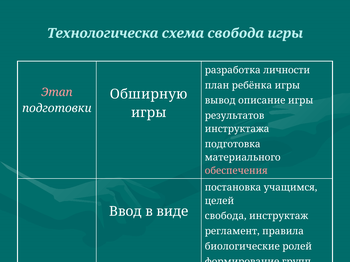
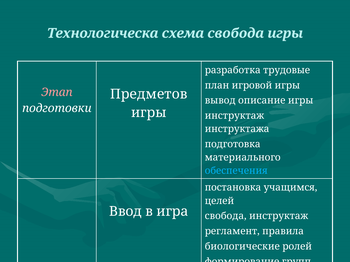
личности: личности -> трудовые
ребёнка: ребёнка -> игровой
Обширную: Обширную -> Предметов
результатов at (234, 116): результатов -> инструктаж
обеспечения colour: pink -> light blue
виде: виде -> игра
